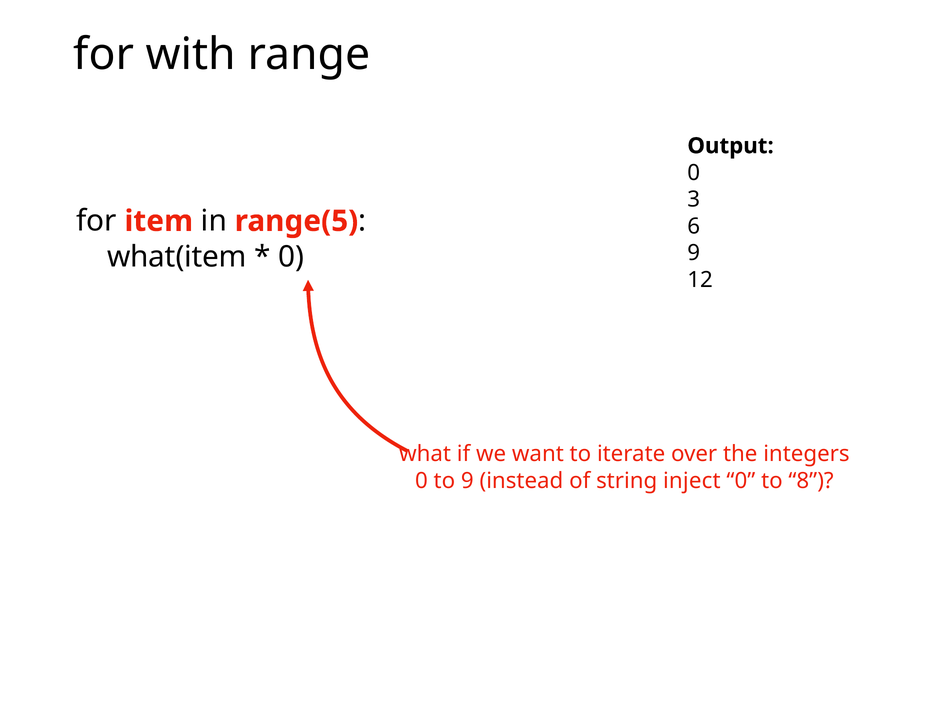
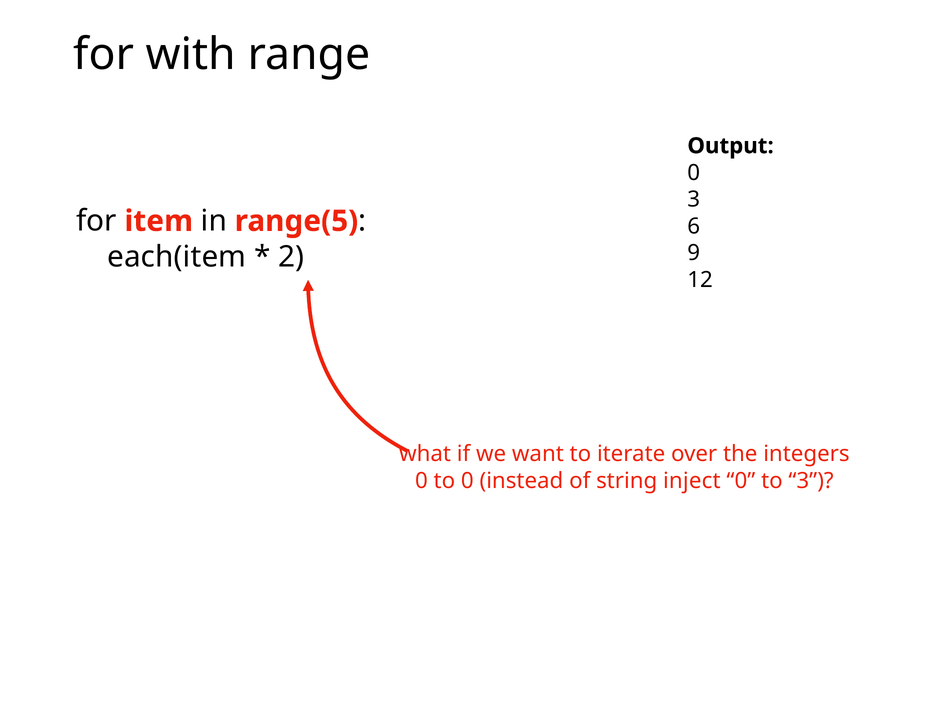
what(item: what(item -> each(item
0 at (291, 257): 0 -> 2
to 9: 9 -> 0
to 8: 8 -> 3
